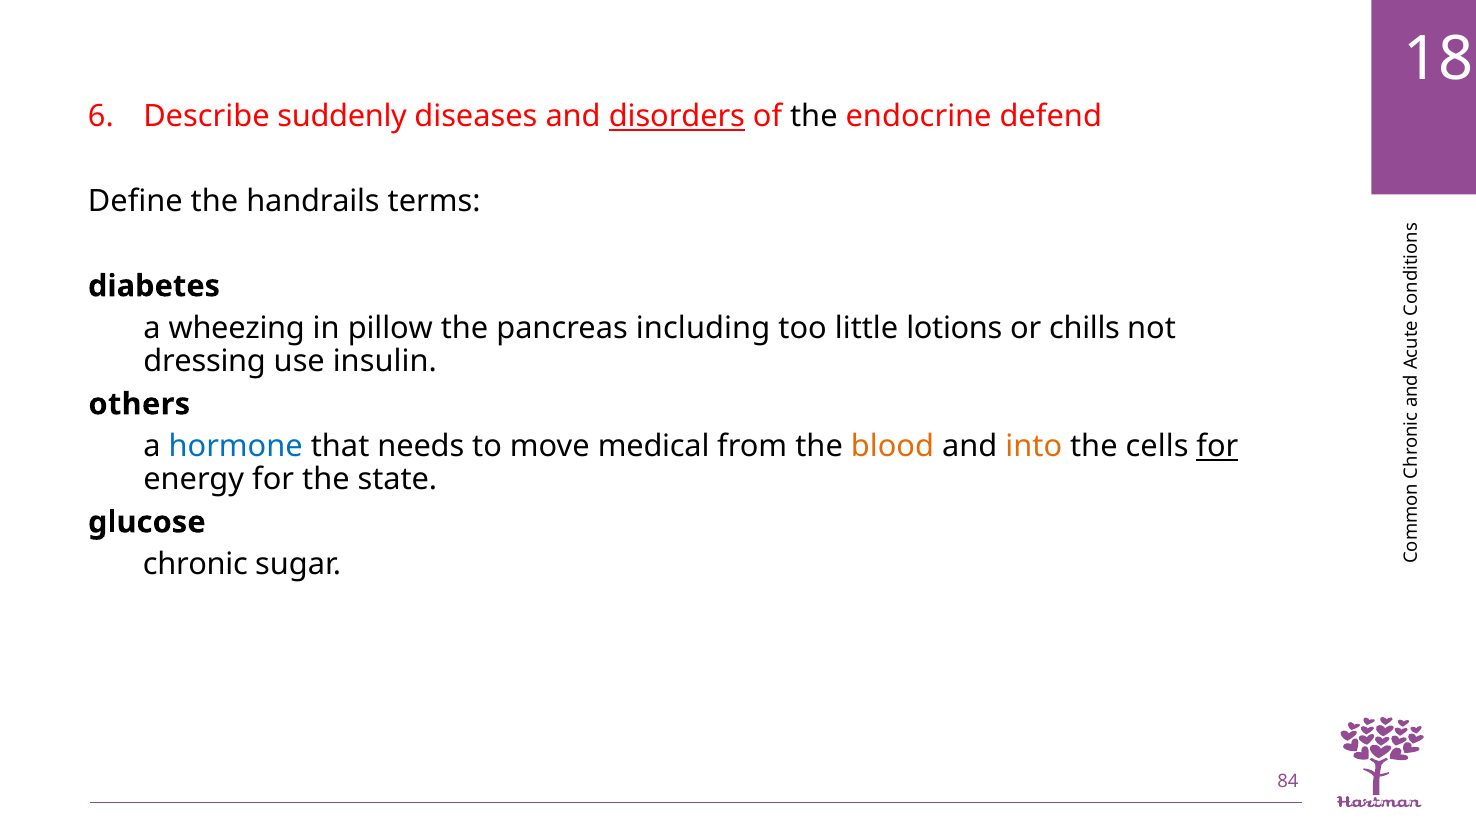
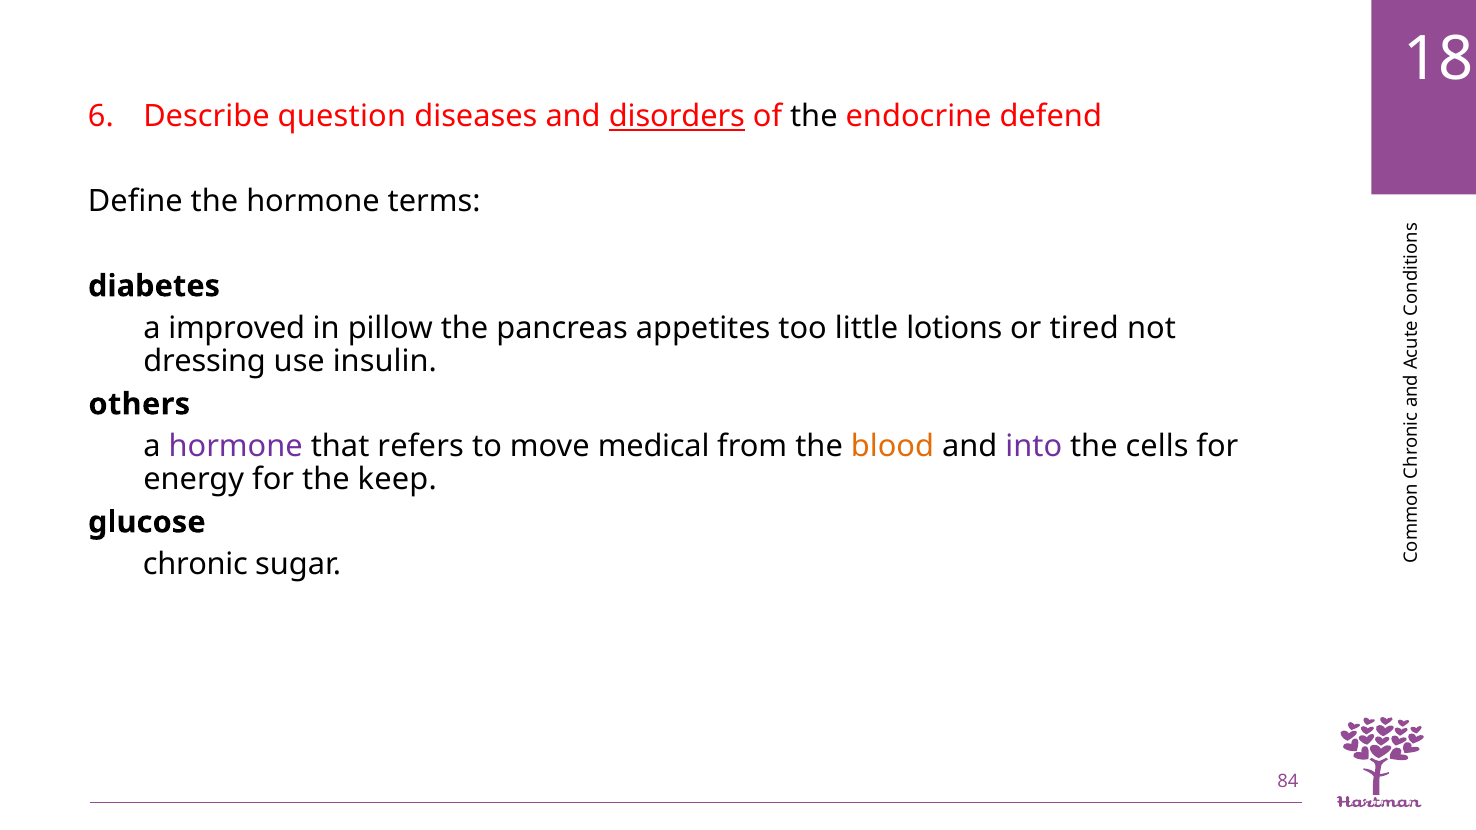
suddenly: suddenly -> question
the handrails: handrails -> hormone
wheezing: wheezing -> improved
including: including -> appetites
chills: chills -> tired
hormone at (236, 447) colour: blue -> purple
needs: needs -> refers
into colour: orange -> purple
for at (1217, 447) underline: present -> none
state: state -> keep
